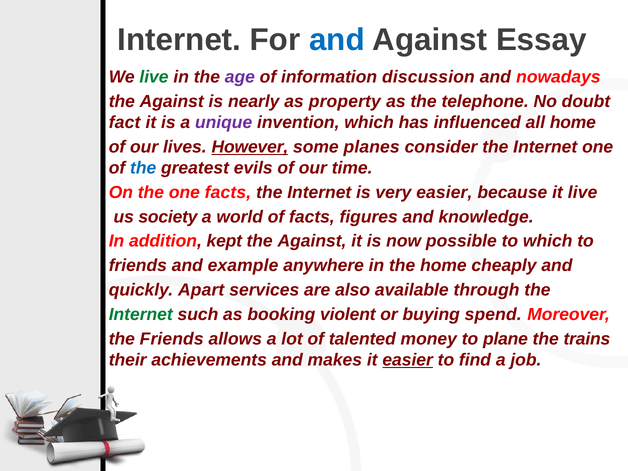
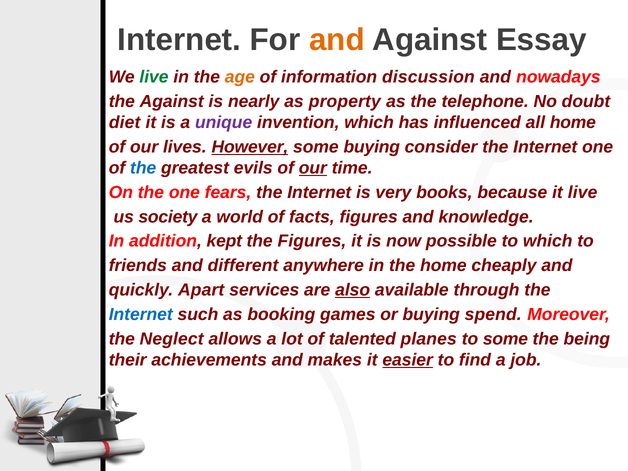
and at (337, 40) colour: blue -> orange
age colour: purple -> orange
fact: fact -> diet
some planes: planes -> buying
our at (313, 168) underline: none -> present
one facts: facts -> fears
very easier: easier -> books
Against at (312, 241): Against -> Figures
example: example -> different
also underline: none -> present
Internet at (141, 314) colour: green -> blue
violent: violent -> games
the Friends: Friends -> Neglect
money: money -> planes
to plane: plane -> some
trains: trains -> being
